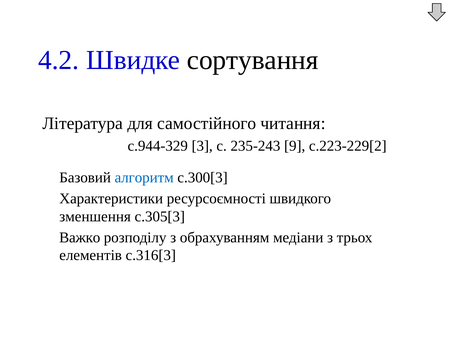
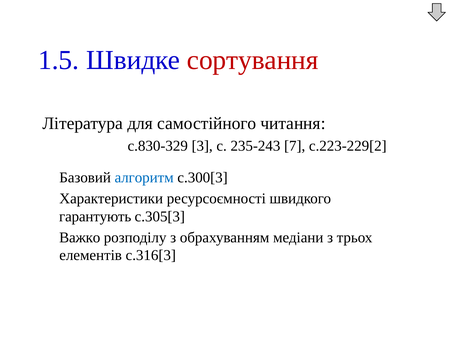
4.2: 4.2 -> 1.5
сортування colour: black -> red
с.944-329: с.944-329 -> с.830-329
9: 9 -> 7
зменшення: зменшення -> гарантують
